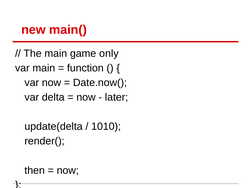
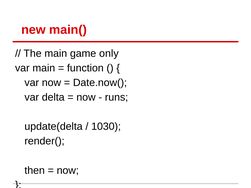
later: later -> runs
1010: 1010 -> 1030
